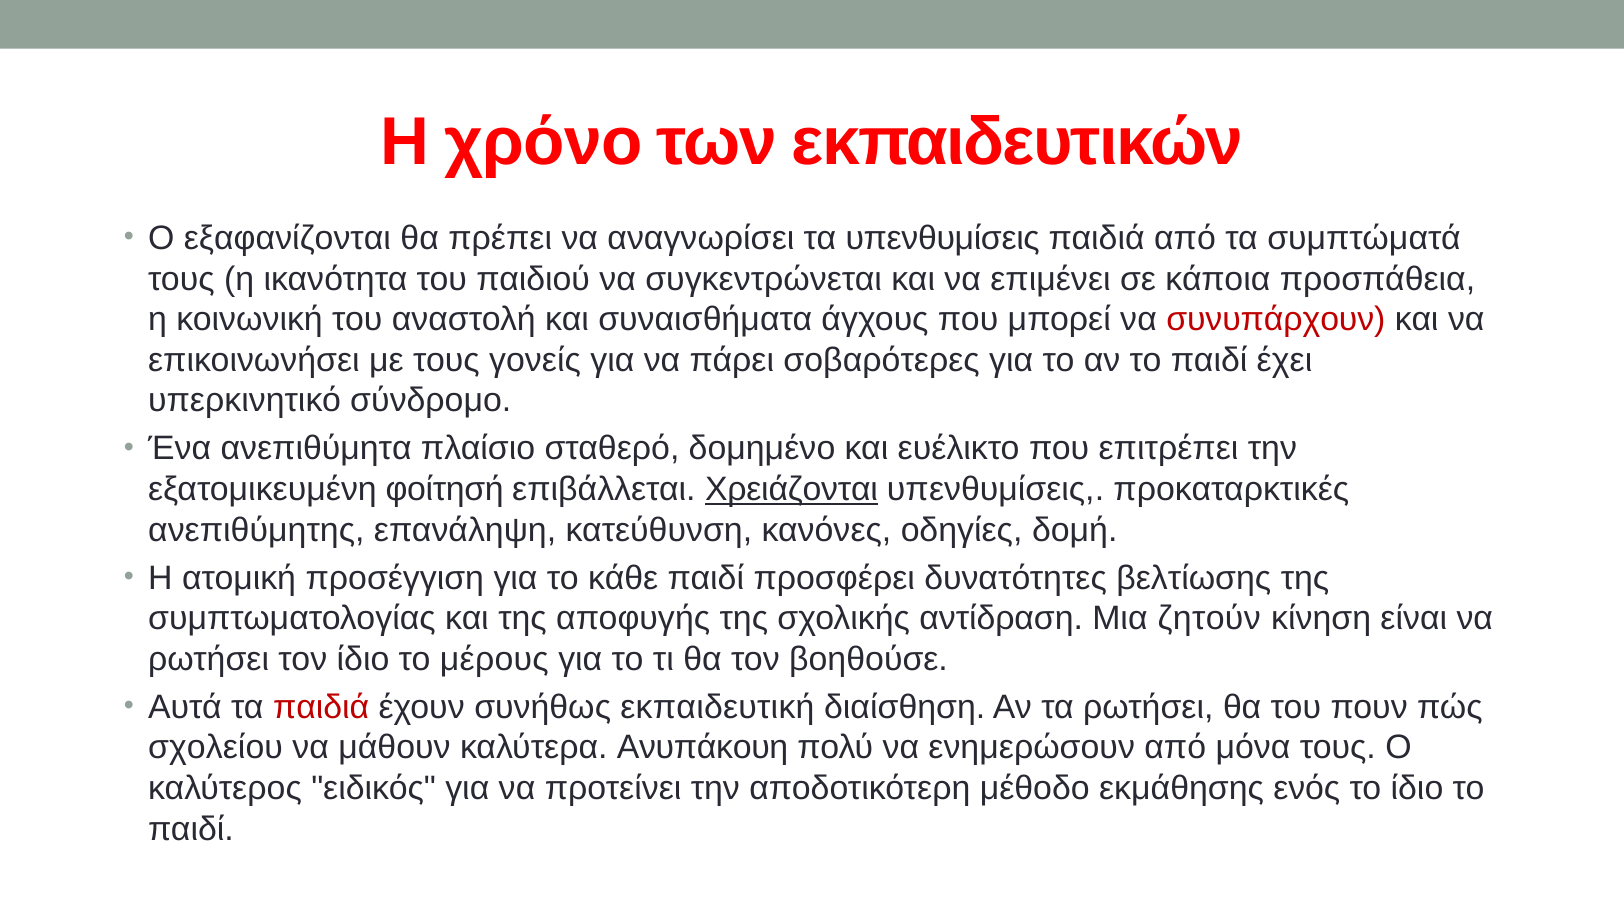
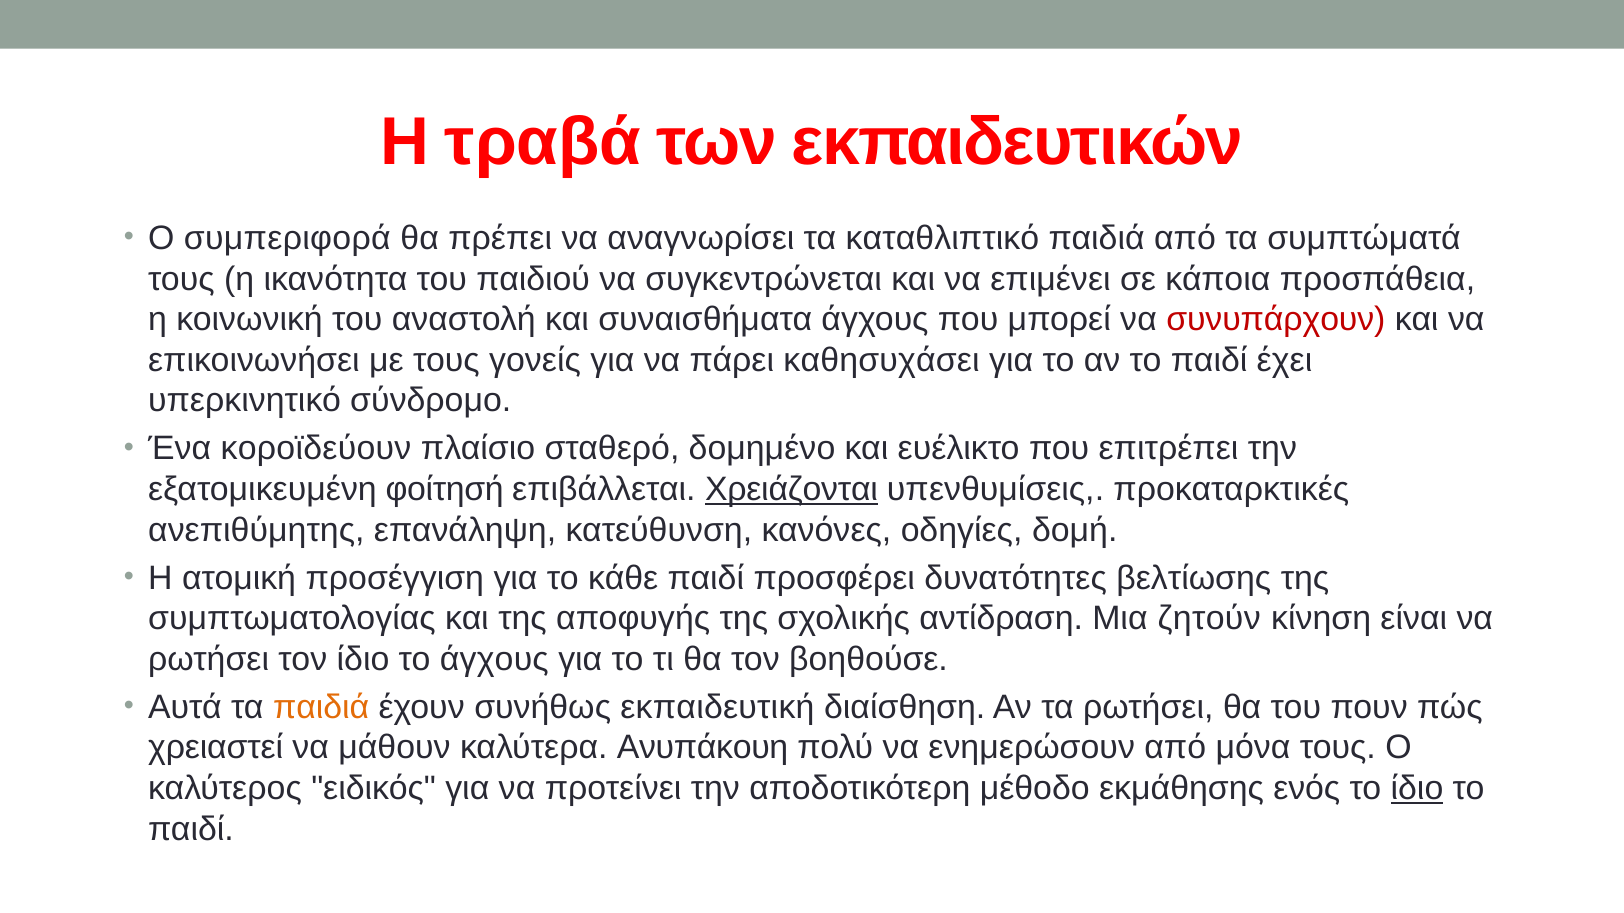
χρόνο: χρόνο -> τραβά
εξαφανίζονται: εξαφανίζονται -> συμπεριφορά
τα υπενθυμίσεις: υπενθυμίσεις -> καταθλιπτικό
σοβαρότερες: σοβαρότερες -> καθησυχάσει
ανεπιθύμητα: ανεπιθύμητα -> κοροϊδεύουν
το μέρους: μέρους -> άγχους
παιδιά at (321, 707) colour: red -> orange
σχολείου: σχολείου -> χρειαστεί
ίδιο at (1417, 789) underline: none -> present
